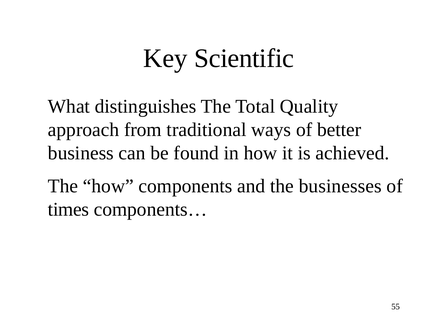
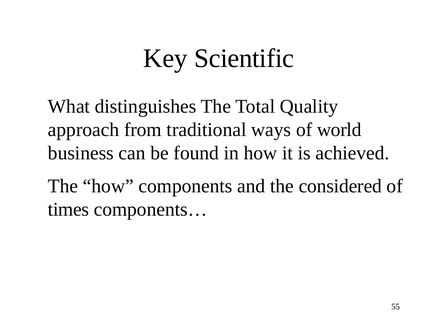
better: better -> world
businesses: businesses -> considered
